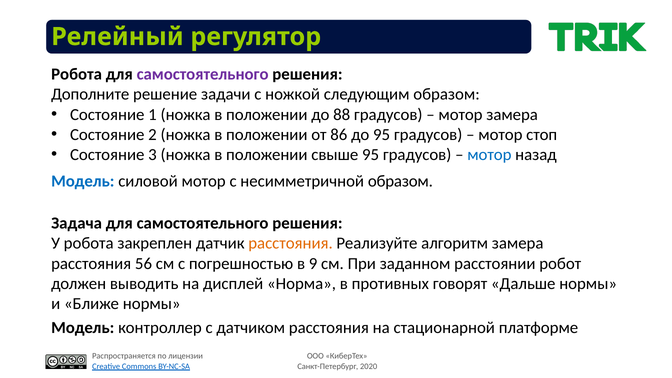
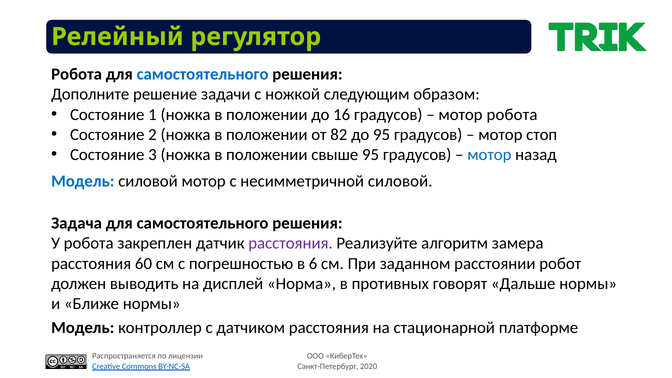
самостоятельного at (203, 74) colour: purple -> blue
88: 88 -> 16
мотор замера: замера -> робота
86: 86 -> 82
несимметричной образом: образом -> силовой
расстояния at (291, 243) colour: orange -> purple
56: 56 -> 60
9: 9 -> 6
